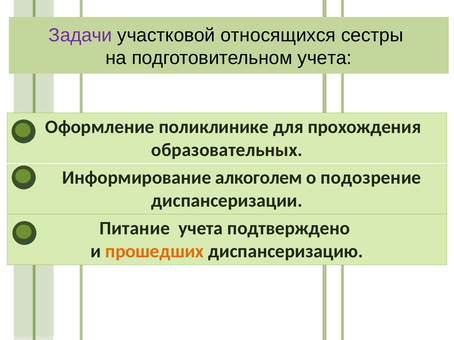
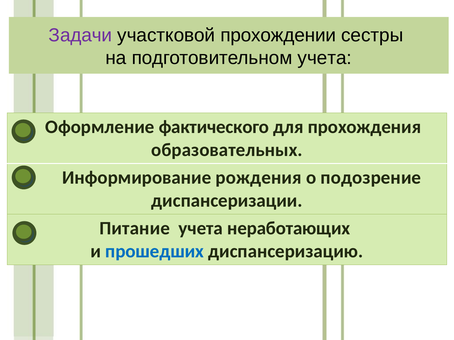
относящихся: относящихся -> прохождении
поликлинике: поликлинике -> фактического
алкоголем: алкоголем -> рождения
подтверждено: подтверждено -> неработающих
прошедших colour: orange -> blue
